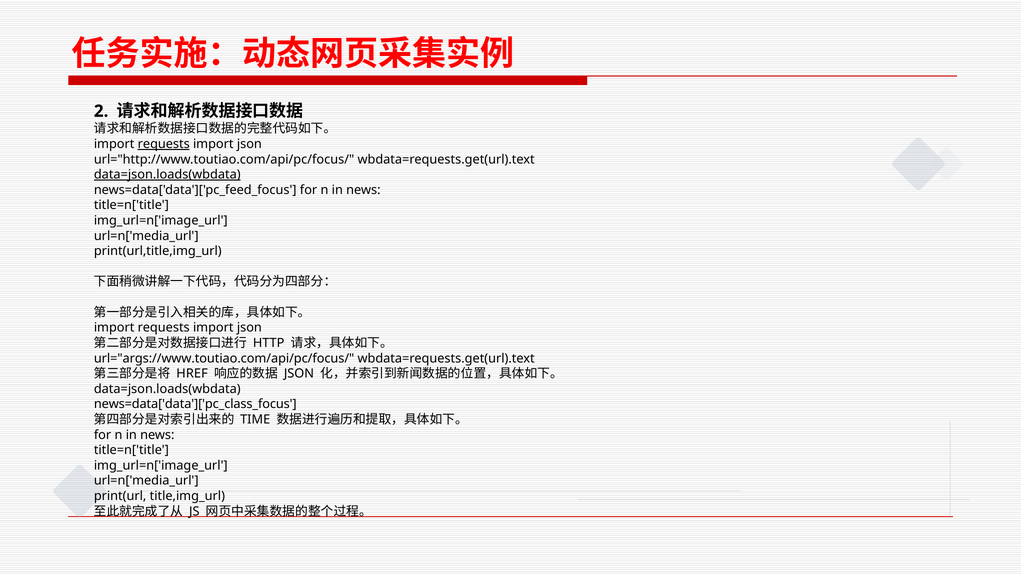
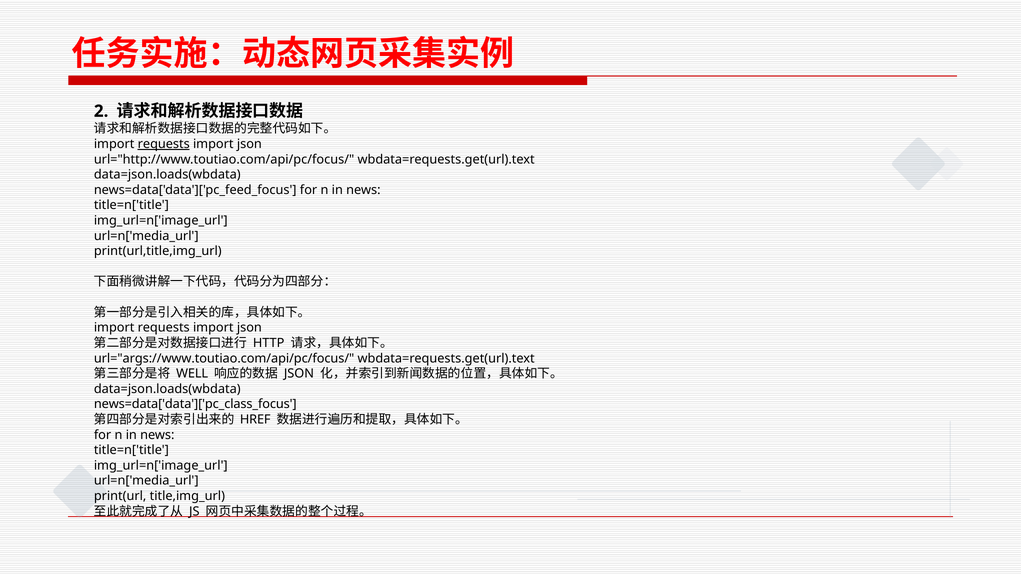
data=json.loads(wbdata at (167, 175) underline: present -> none
HREF: HREF -> WELL
TIME: TIME -> HREF
